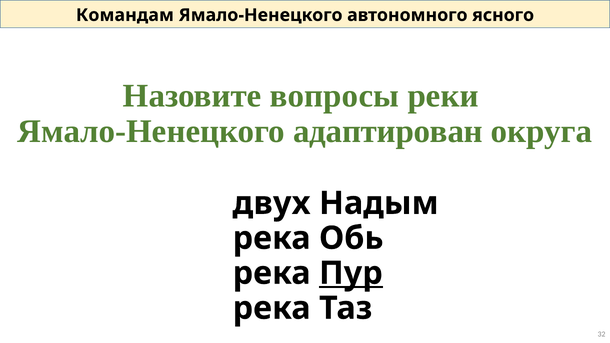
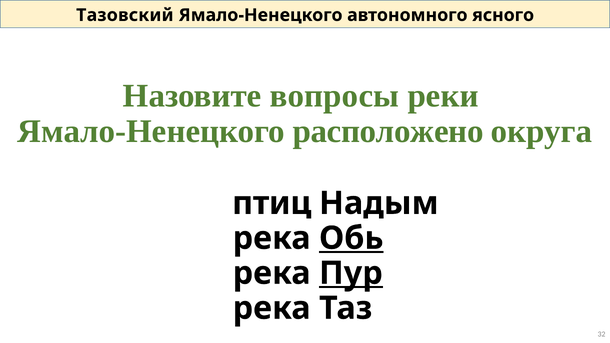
Командам: Командам -> Тазовский
адаптирован: адаптирован -> расположено
двух: двух -> птиц
Обь underline: none -> present
